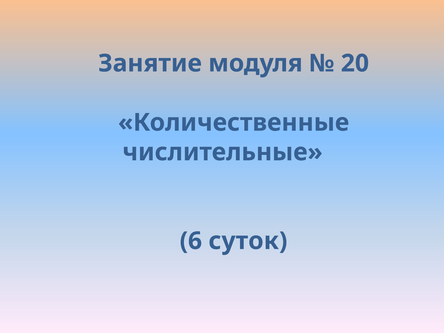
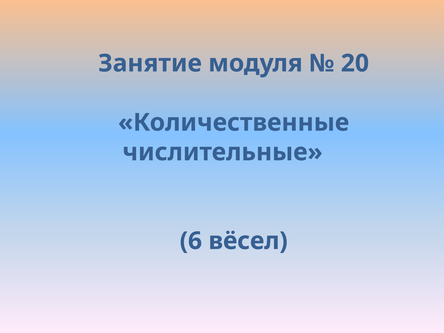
суток: суток -> вёсел
